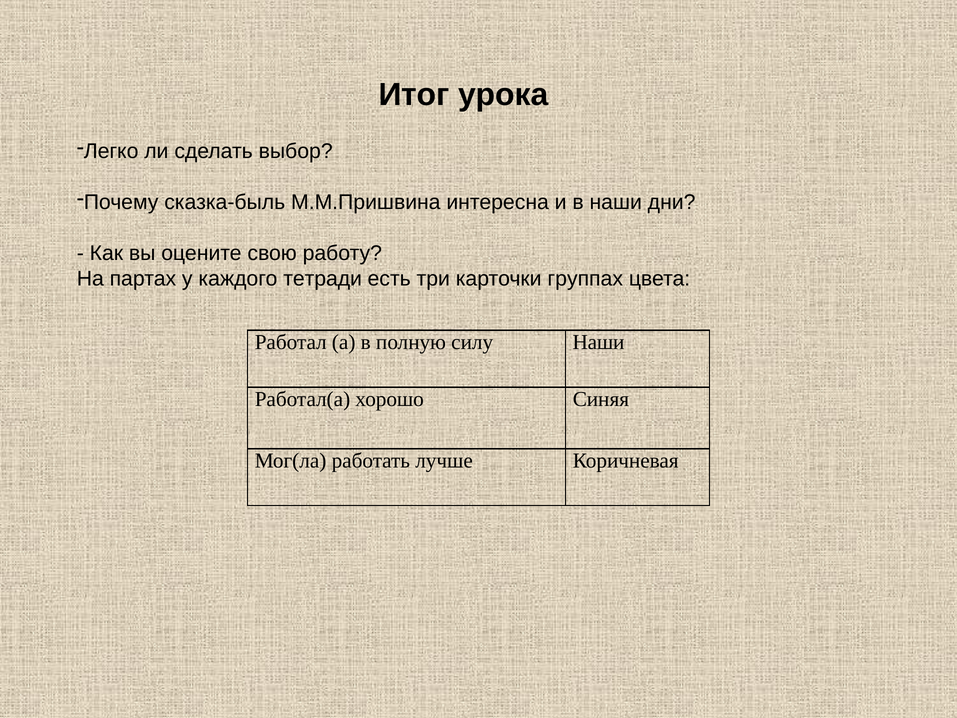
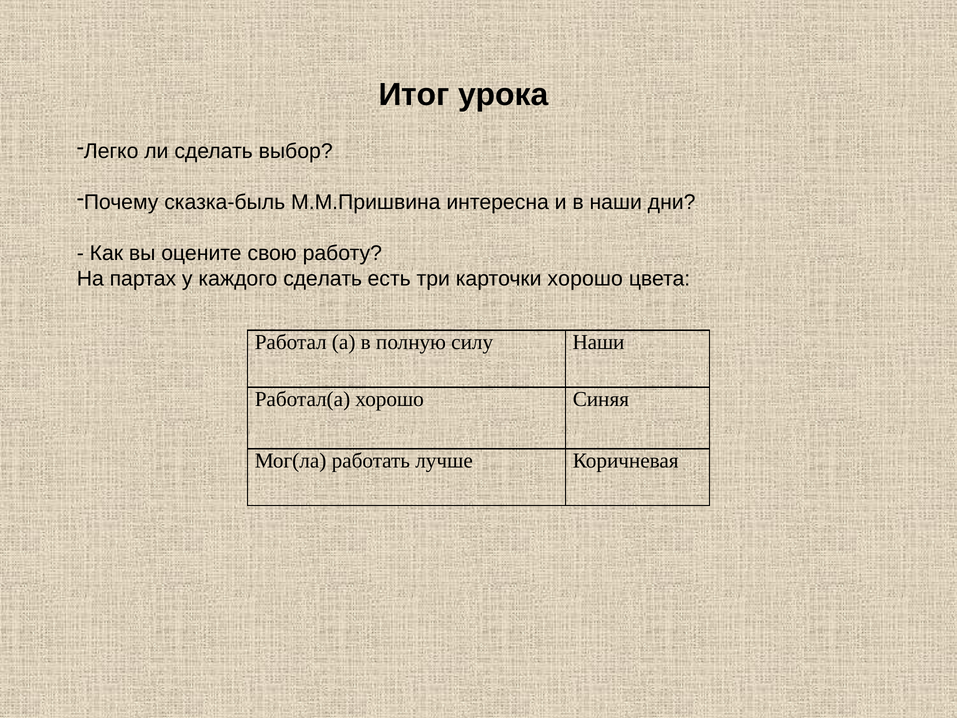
каждого тетради: тетради -> сделать
карточки группах: группах -> хорошо
